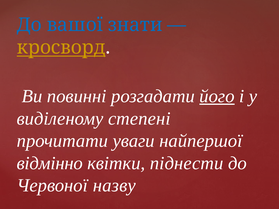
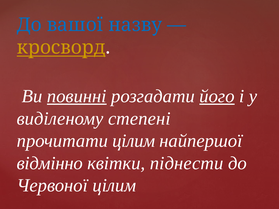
знати: знати -> назву
повинні underline: none -> present
прочитати уваги: уваги -> цілим
Червоної назву: назву -> цілим
